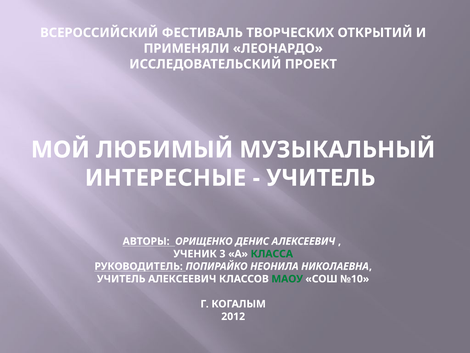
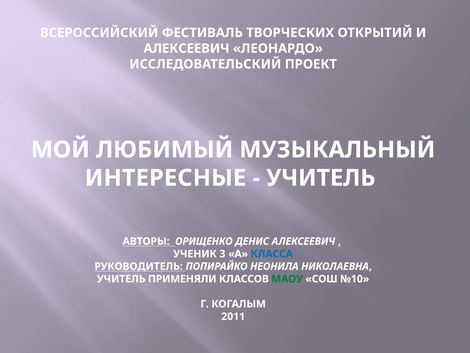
ПРИМЕНЯЛИ at (187, 48): ПРИМЕНЯЛИ -> АЛЕКСЕЕВИЧ
КЛАССА colour: green -> blue
УЧИТЕЛЬ АЛЕКСЕЕВИЧ: АЛЕКСЕЕВИЧ -> ПРИМЕНЯЛИ
2012: 2012 -> 2011
